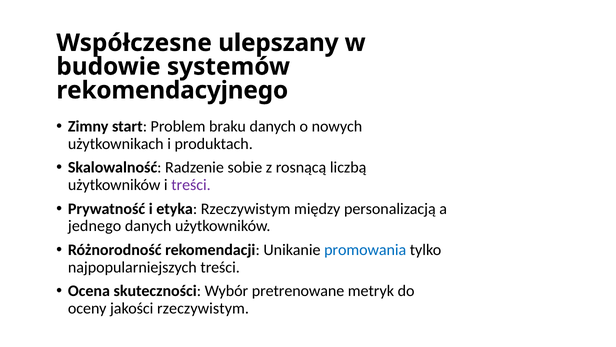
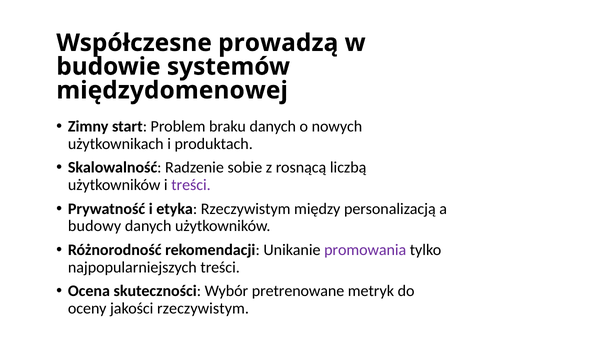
ulepszany: ulepszany -> prowadzą
rekomendacyjnego: rekomendacyjnego -> międzydomenowej
jednego: jednego -> budowy
promowania colour: blue -> purple
